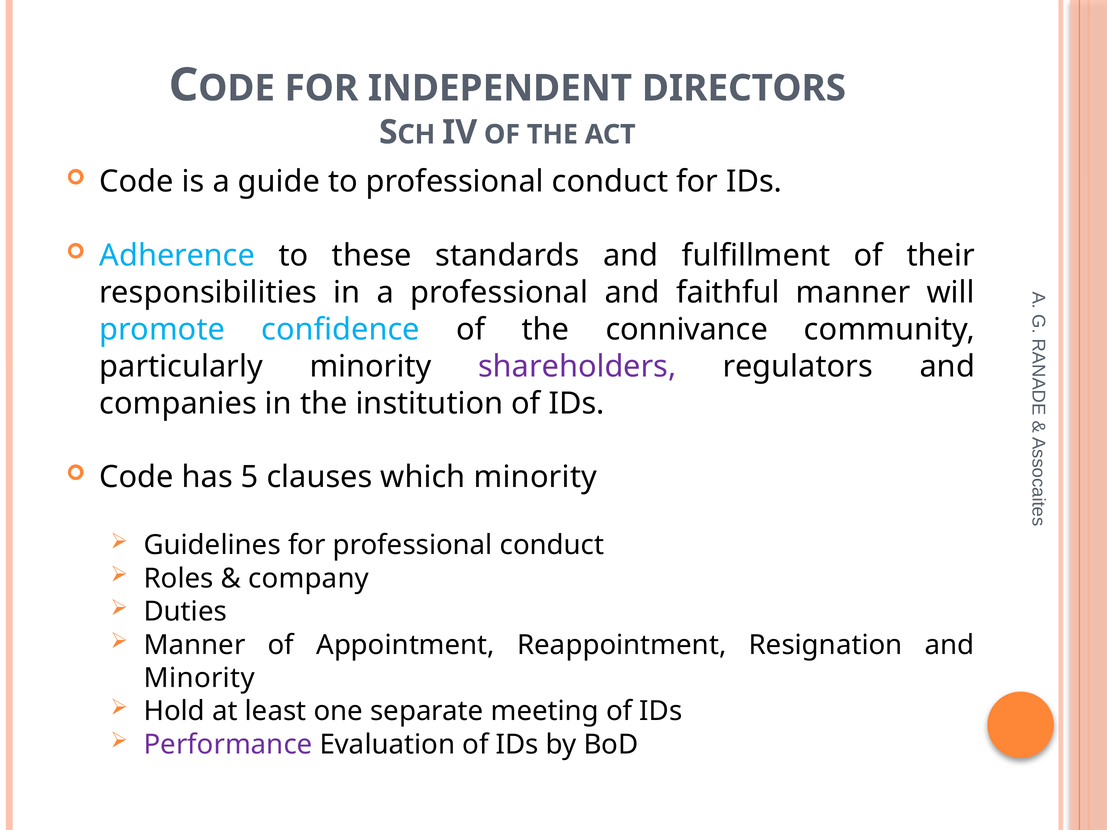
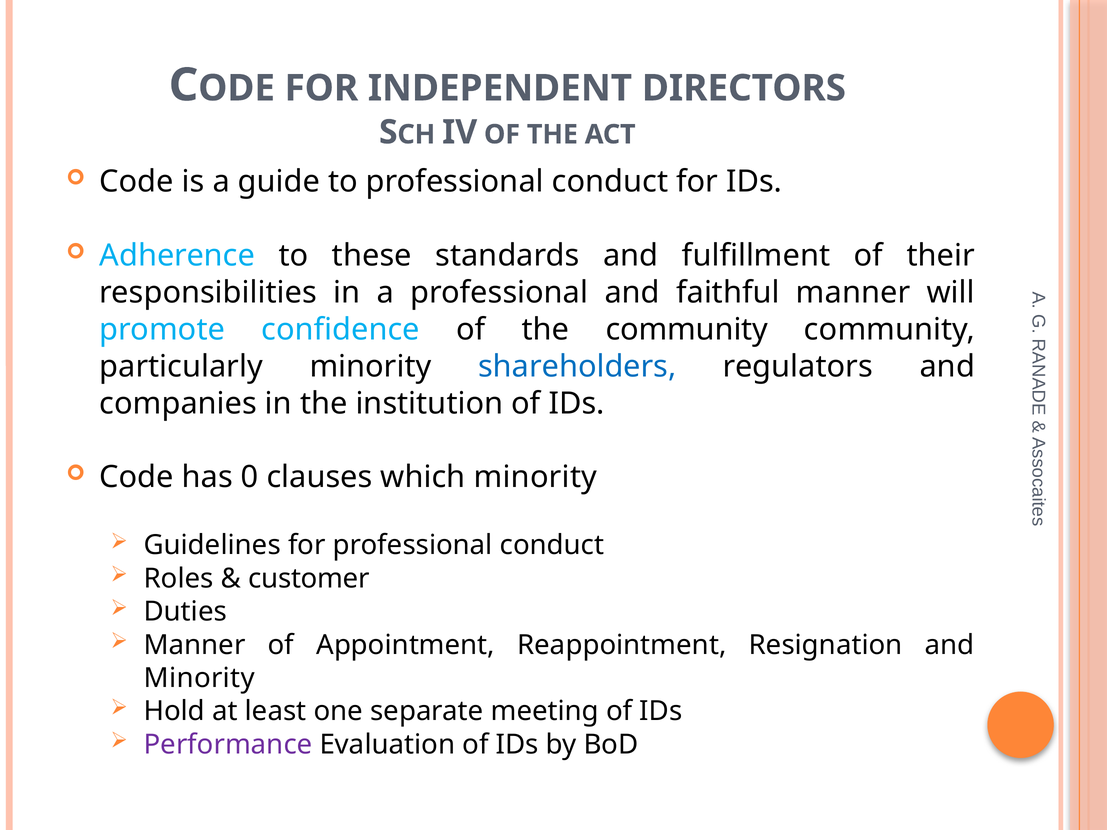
the connivance: connivance -> community
shareholders colour: purple -> blue
5: 5 -> 0
company: company -> customer
